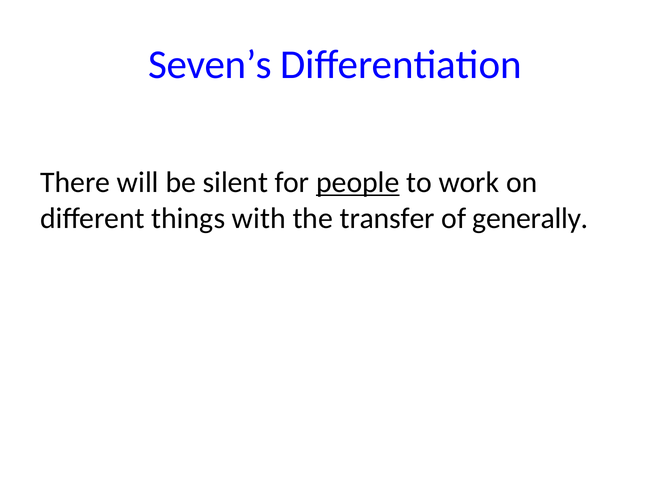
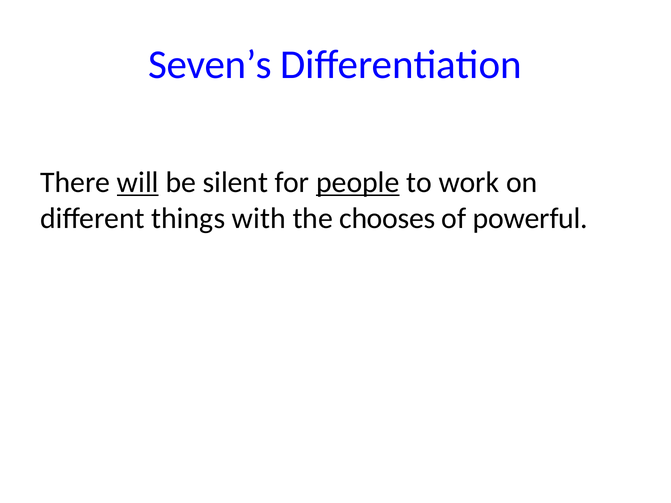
will underline: none -> present
transfer: transfer -> chooses
generally: generally -> powerful
